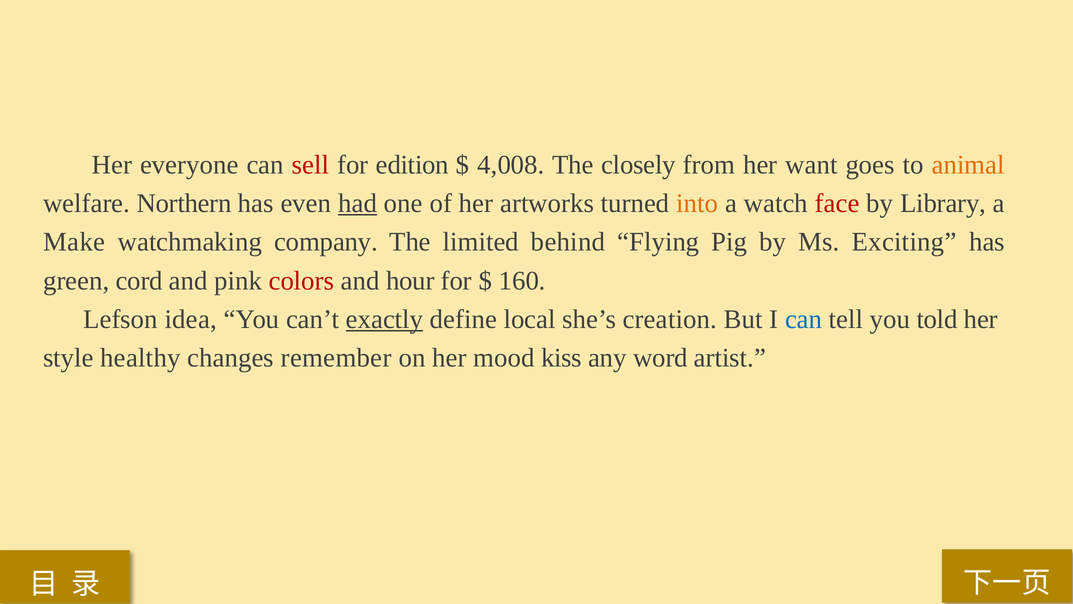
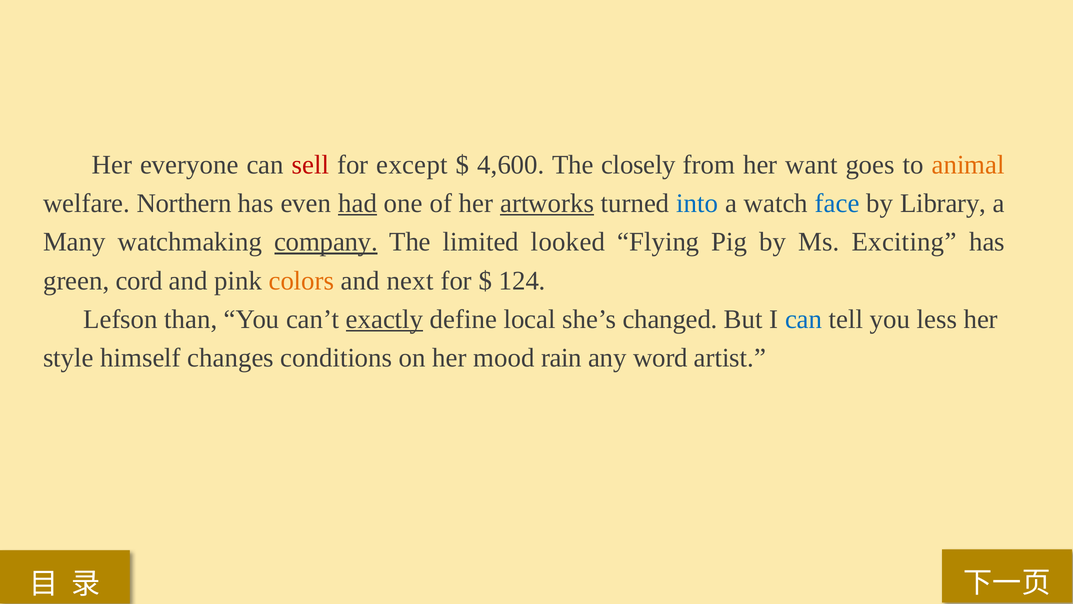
edition: edition -> except
4,008: 4,008 -> 4,600
artworks underline: none -> present
into colour: orange -> blue
face colour: red -> blue
Make: Make -> Many
company underline: none -> present
behind: behind -> looked
colors colour: red -> orange
hour: hour -> next
160: 160 -> 124
idea: idea -> than
creation: creation -> changed
told: told -> less
healthy: healthy -> himself
remember: remember -> conditions
kiss: kiss -> rain
